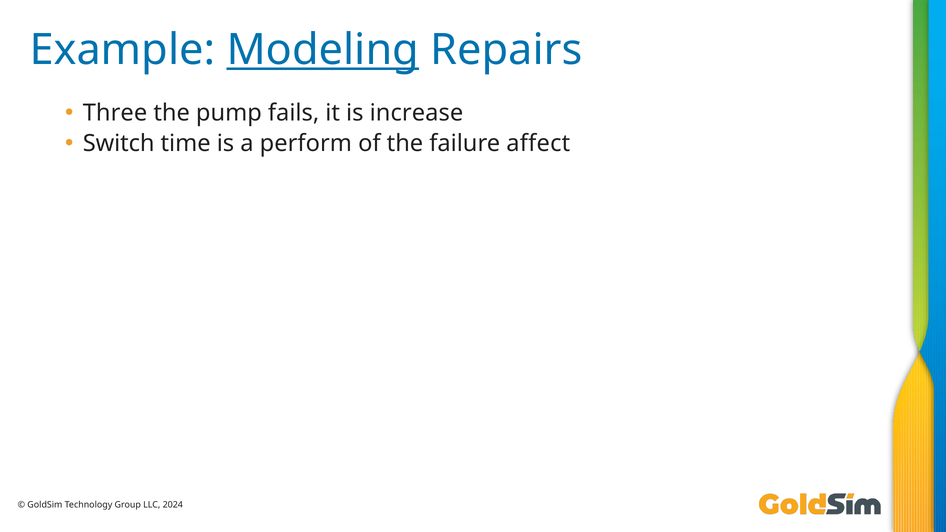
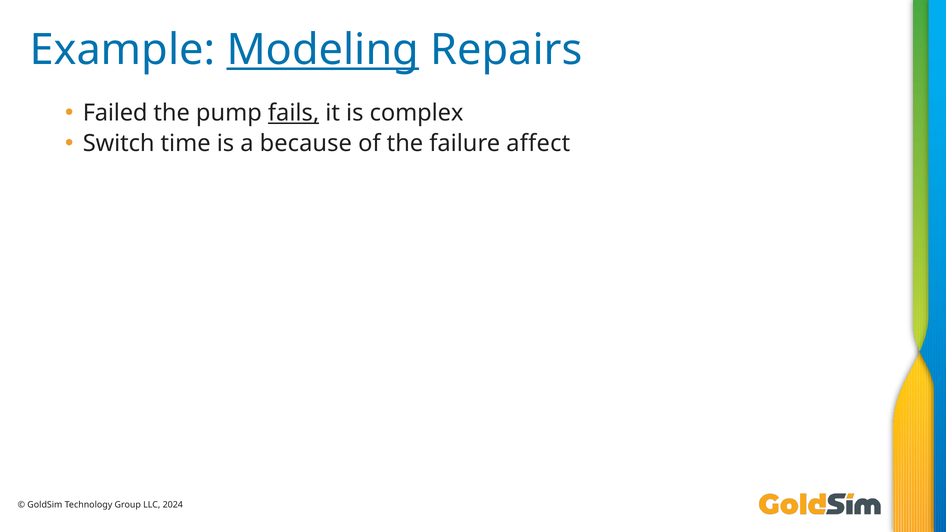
Three: Three -> Failed
fails underline: none -> present
increase: increase -> complex
perform: perform -> because
